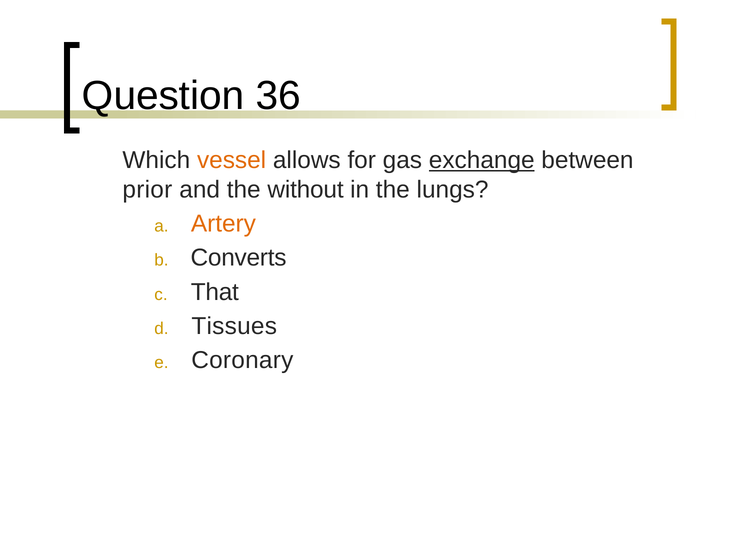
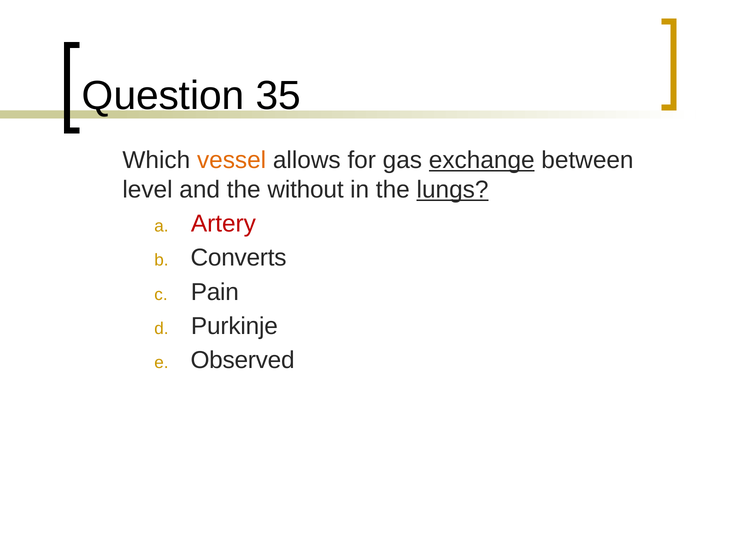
36: 36 -> 35
prior: prior -> level
lungs underline: none -> present
Artery colour: orange -> red
That: That -> Pain
Tissues: Tissues -> Purkinje
Coronary: Coronary -> Observed
